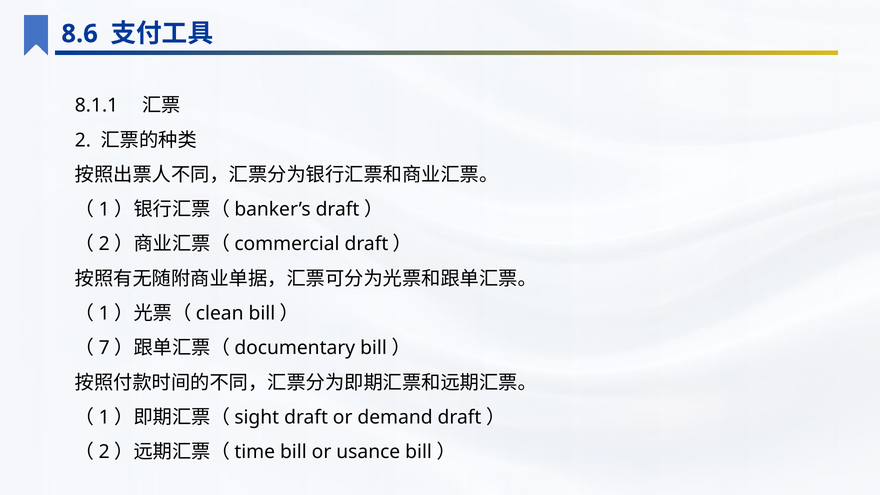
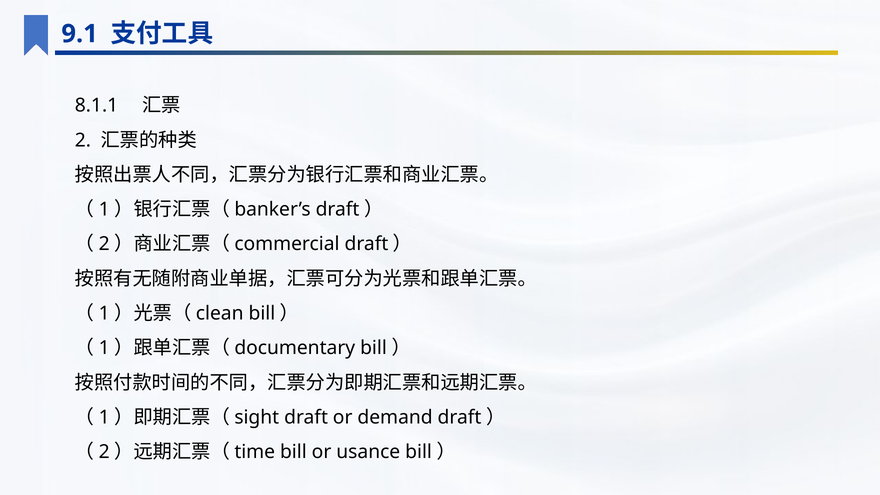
8.6: 8.6 -> 9.1
7 at (104, 348): 7 -> 1
